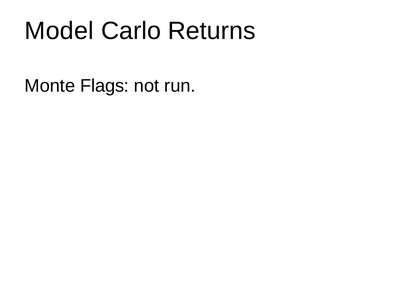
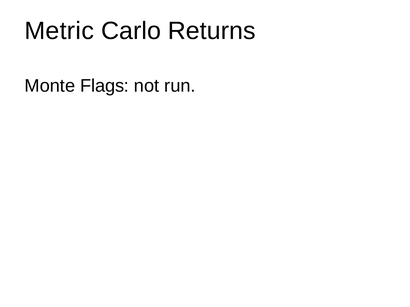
Model: Model -> Metric
